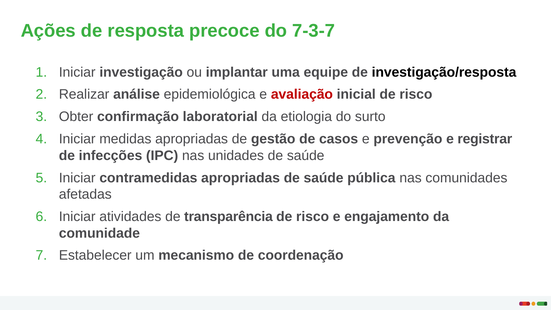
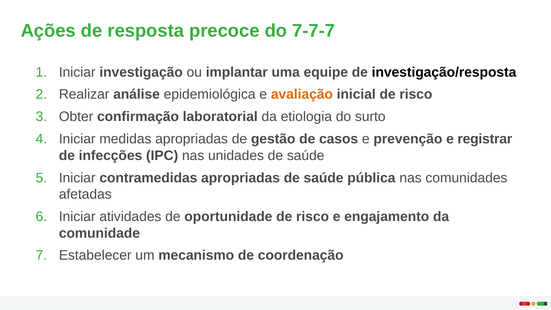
7-3-7: 7-3-7 -> 7-7-7
avaliação colour: red -> orange
transparência: transparência -> oportunidade
